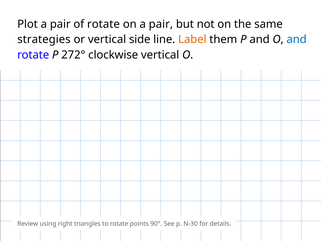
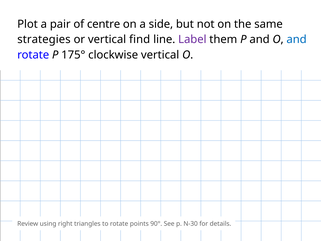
of rotate: rotate -> centre
on a pair: pair -> side
side: side -> find
Label colour: orange -> purple
272°: 272° -> 175°
